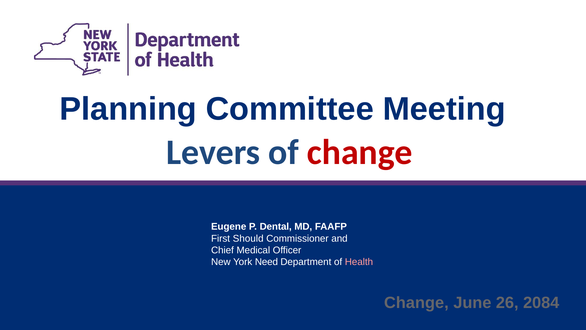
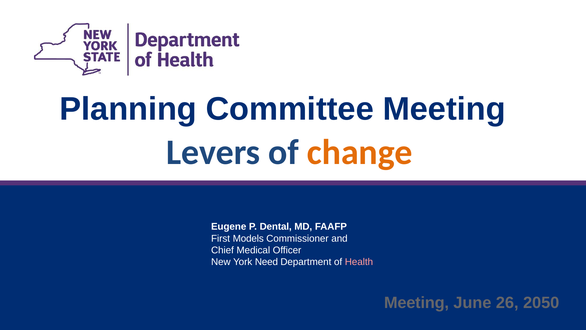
change at (360, 152) colour: red -> orange
Should: Should -> Models
Change at (416, 303): Change -> Meeting
2084: 2084 -> 2050
